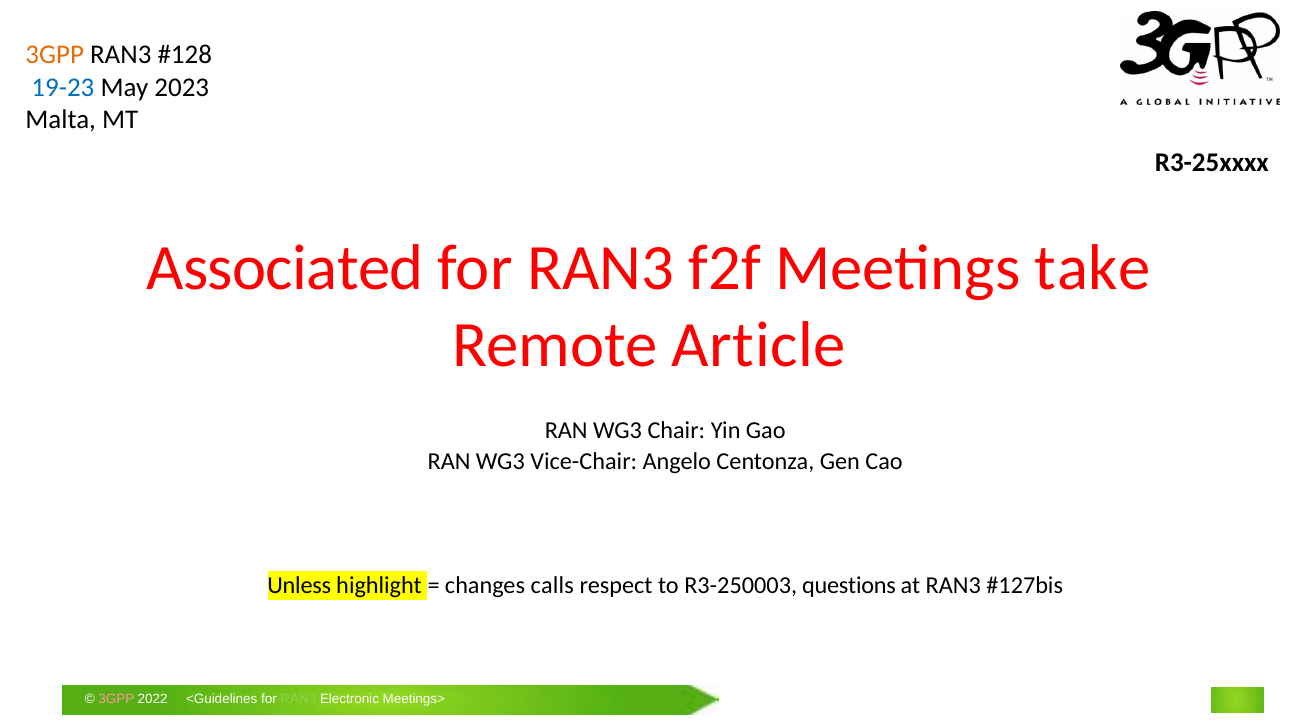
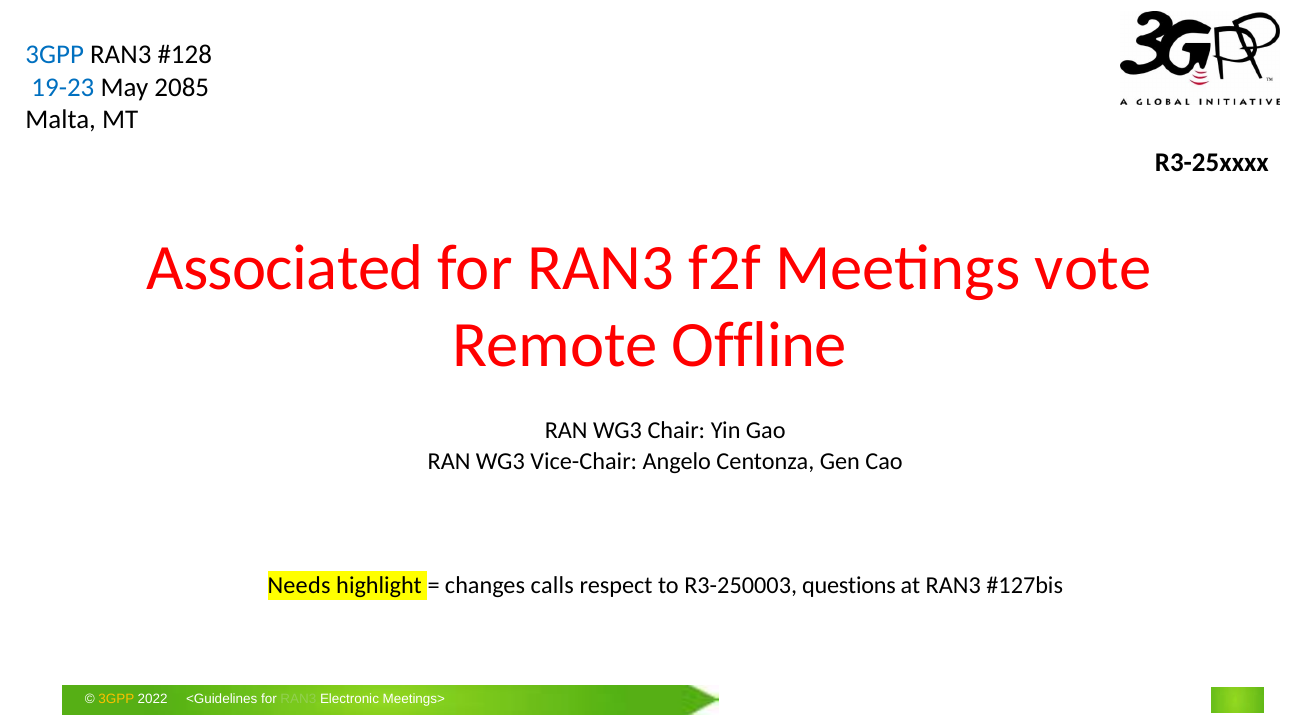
3GPP at (55, 55) colour: orange -> blue
2023: 2023 -> 2085
take: take -> vote
Article: Article -> Offline
Unless: Unless -> Needs
3GPP at (116, 699) colour: pink -> yellow
